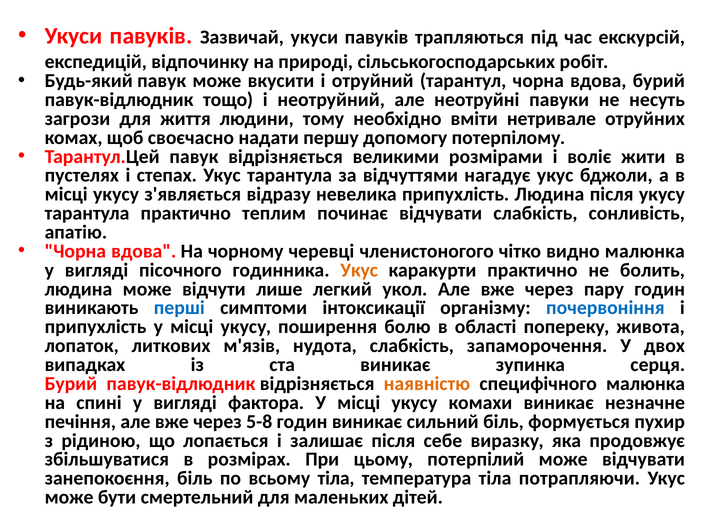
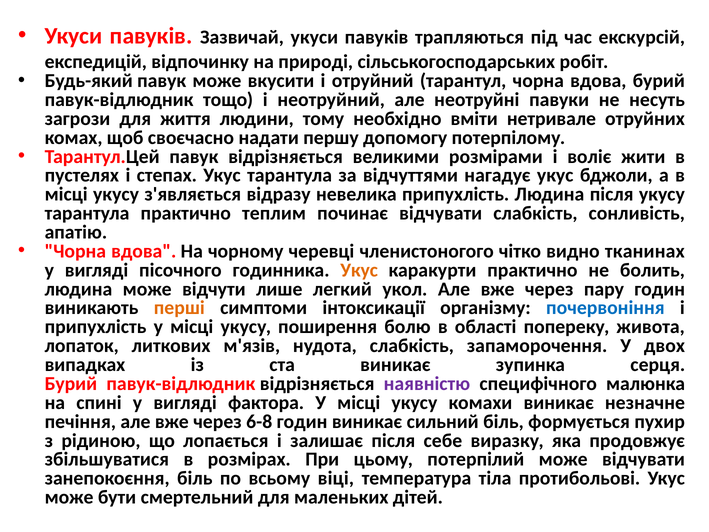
видно малюнка: малюнка -> тканинах
перші colour: blue -> orange
наявністю colour: orange -> purple
5-8: 5-8 -> 6-8
всьому тіла: тіла -> віці
потрапляючи: потрапляючи -> протибольові
